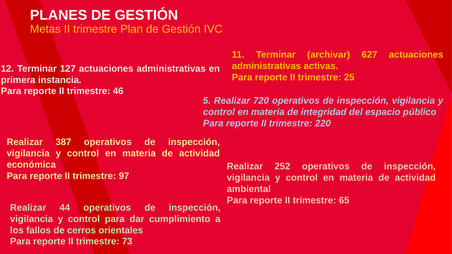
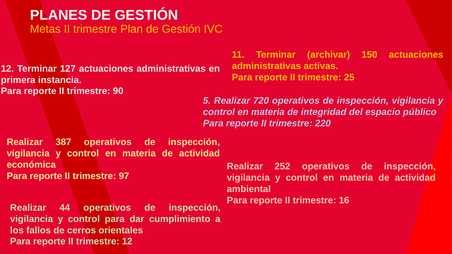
627: 627 -> 150
46: 46 -> 90
65: 65 -> 16
trimestre 73: 73 -> 12
